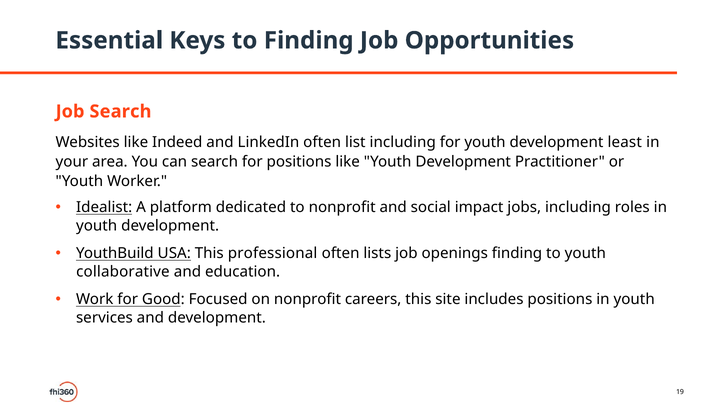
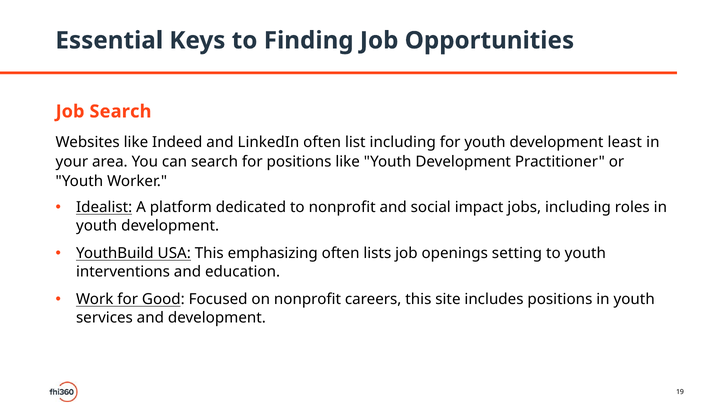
professional: professional -> emphasizing
openings finding: finding -> setting
collaborative: collaborative -> interventions
